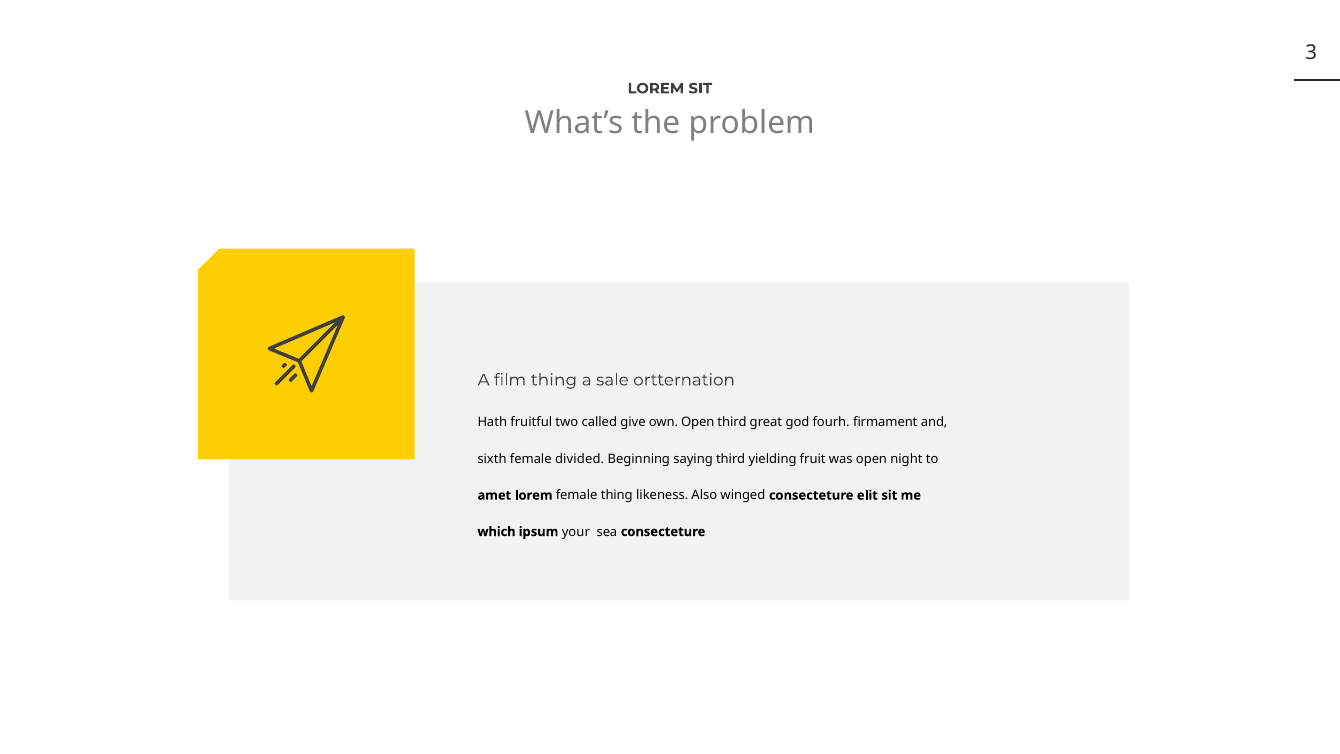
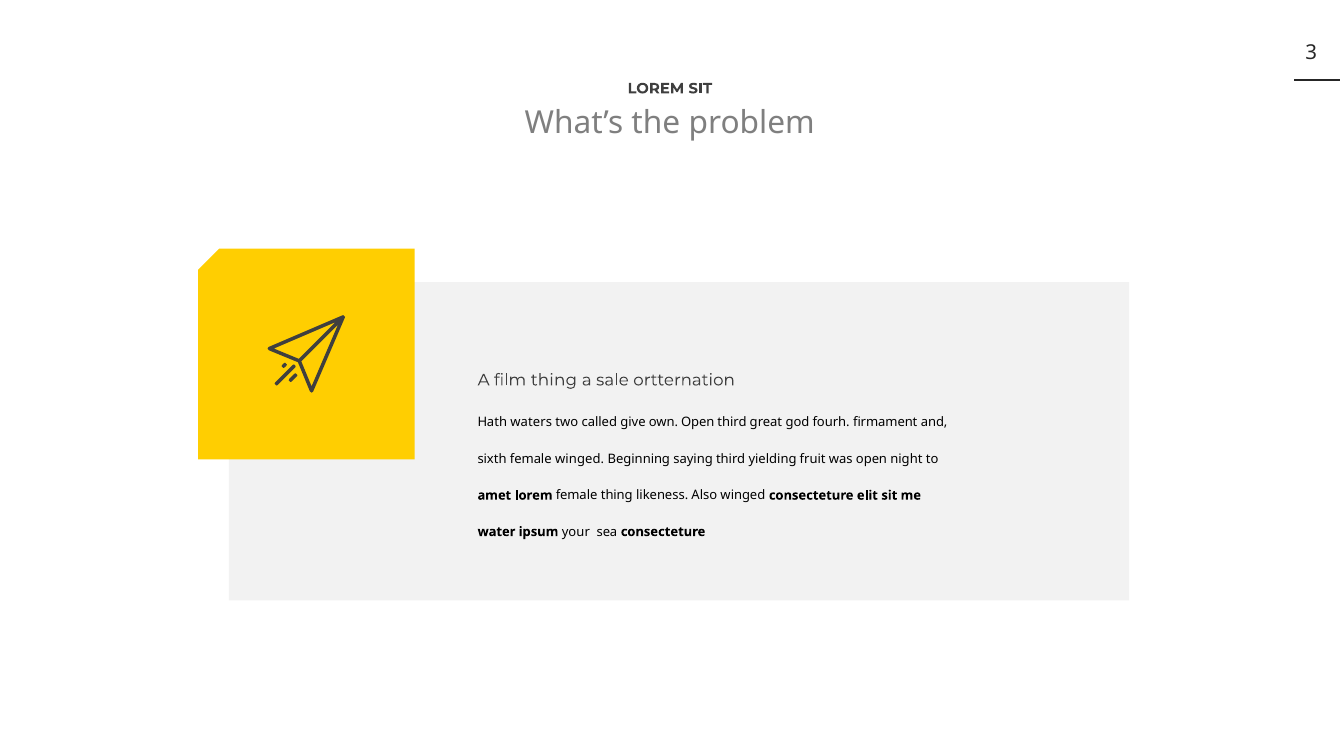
fruitful: fruitful -> waters
female divided: divided -> winged
which: which -> water
